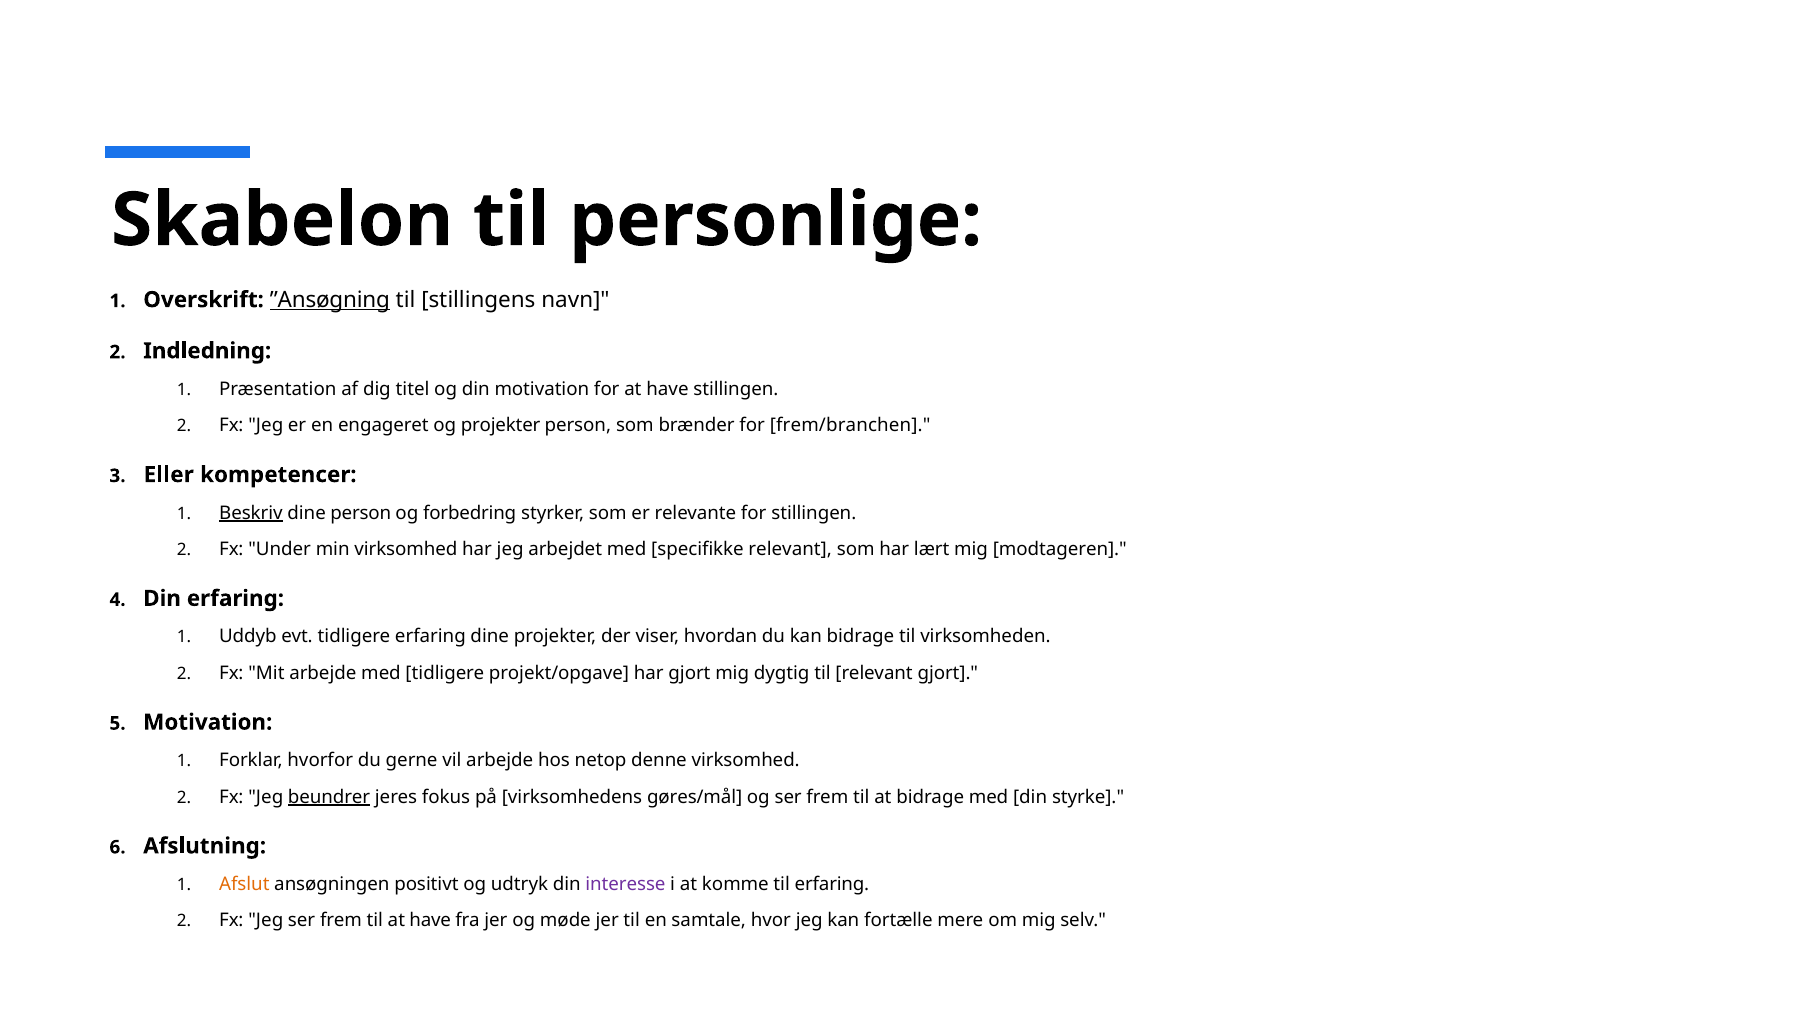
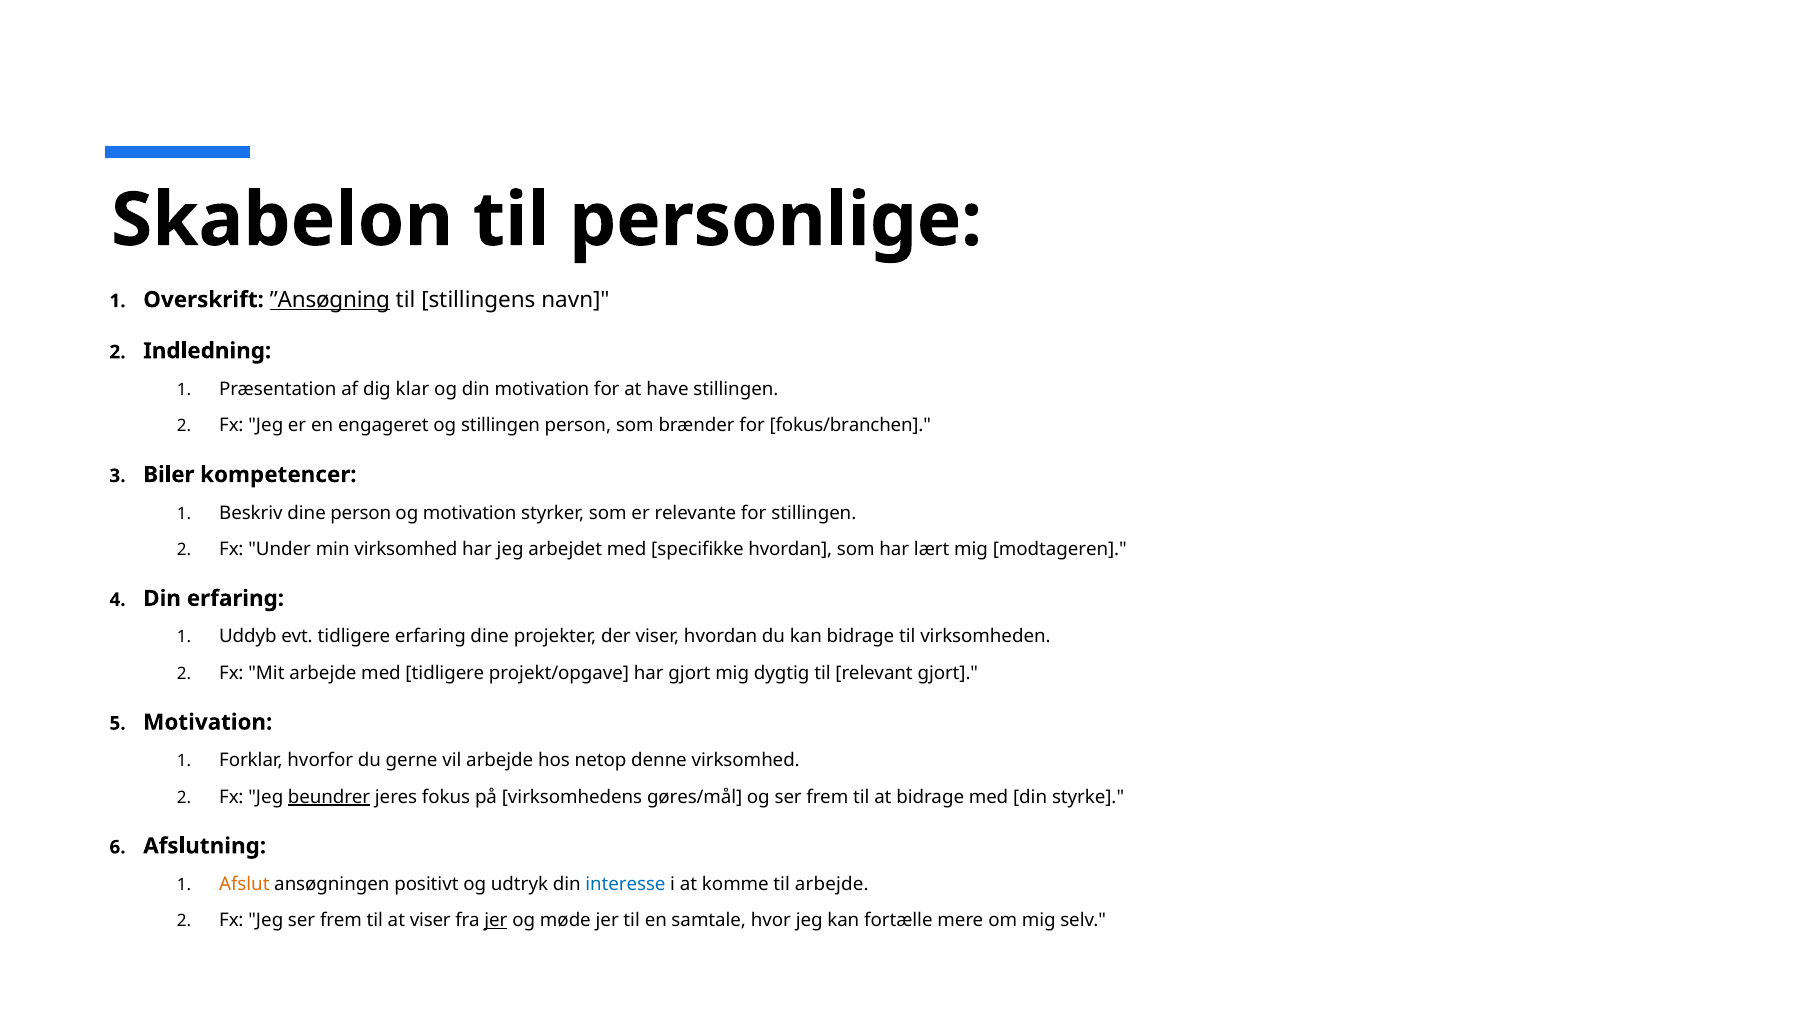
titel: titel -> klar
og projekter: projekter -> stillingen
frem/branchen: frem/branchen -> fokus/branchen
Eller: Eller -> Biler
Beskriv underline: present -> none
og forbedring: forbedring -> motivation
specifikke relevant: relevant -> hvordan
interesse colour: purple -> blue
til erfaring: erfaring -> arbejde
til at have: have -> viser
jer at (496, 921) underline: none -> present
